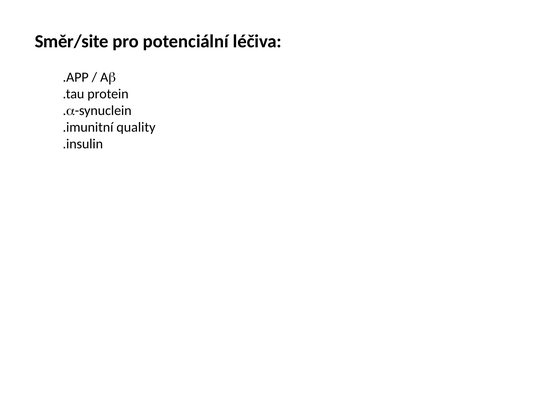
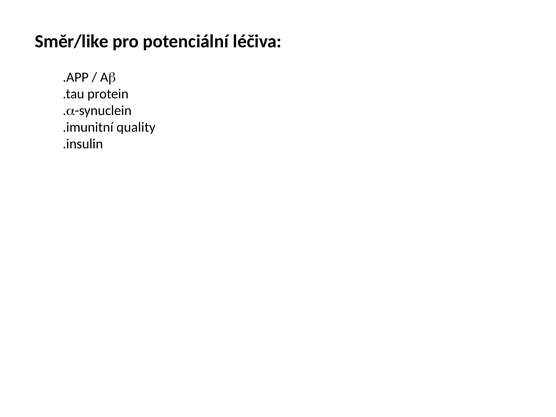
Směr/site: Směr/site -> Směr/like
